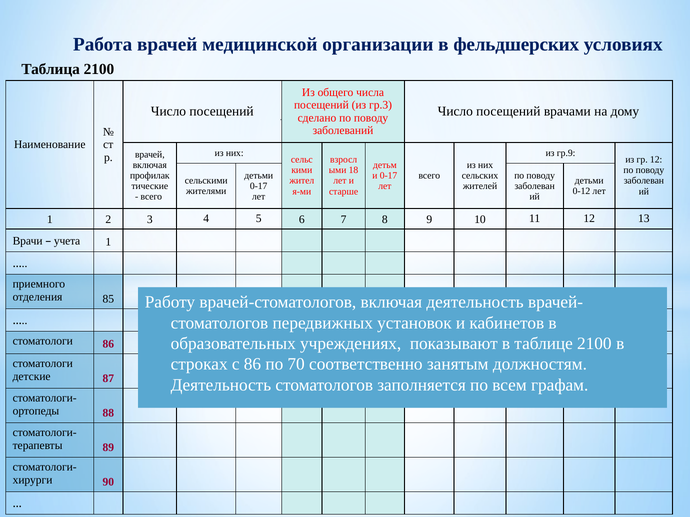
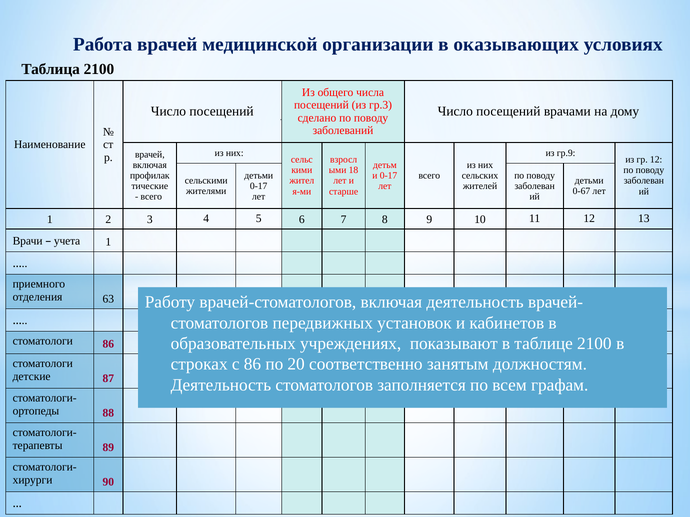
фельдшерских: фельдшерских -> оказывающих
0-12: 0-12 -> 0-67
85: 85 -> 63
70: 70 -> 20
